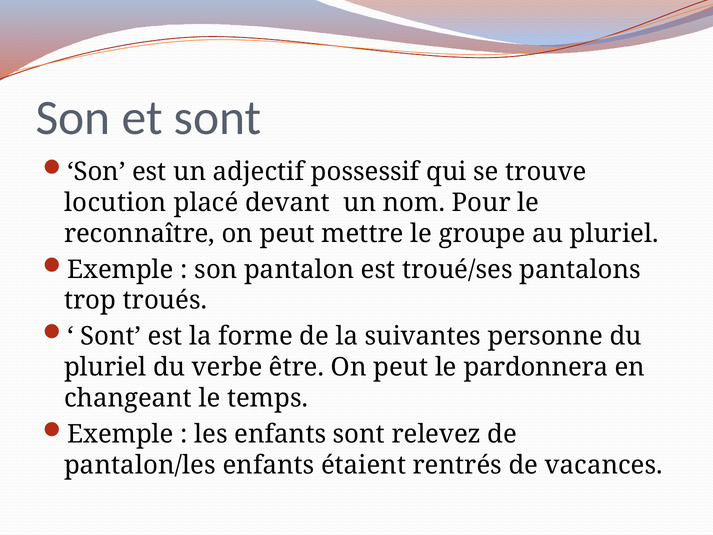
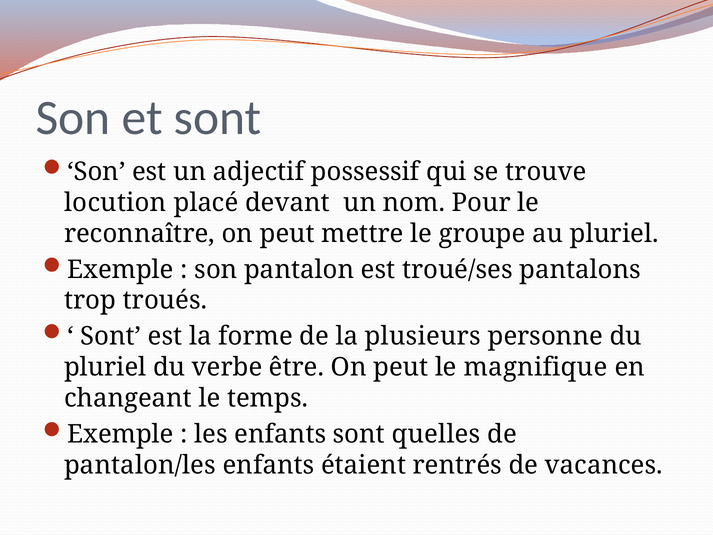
suivantes: suivantes -> plusieurs
pardonnera: pardonnera -> magnifique
relevez: relevez -> quelles
